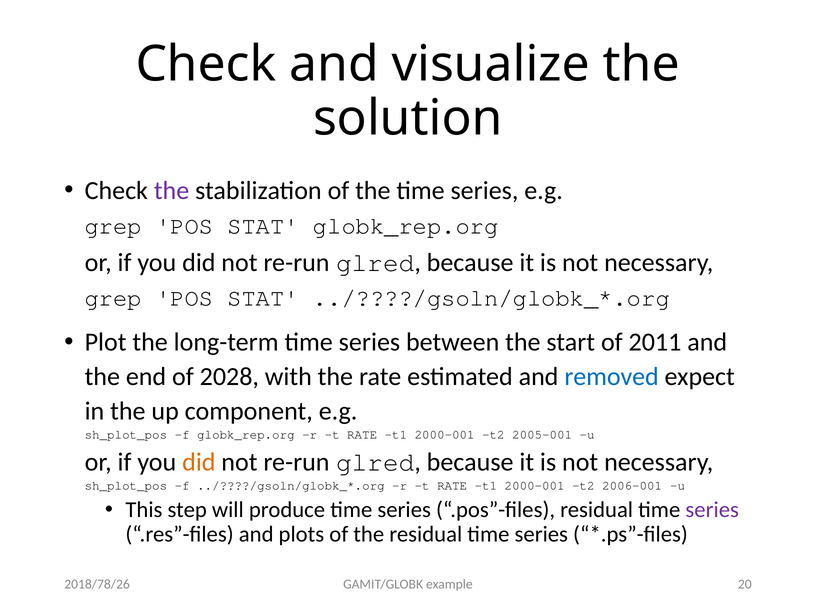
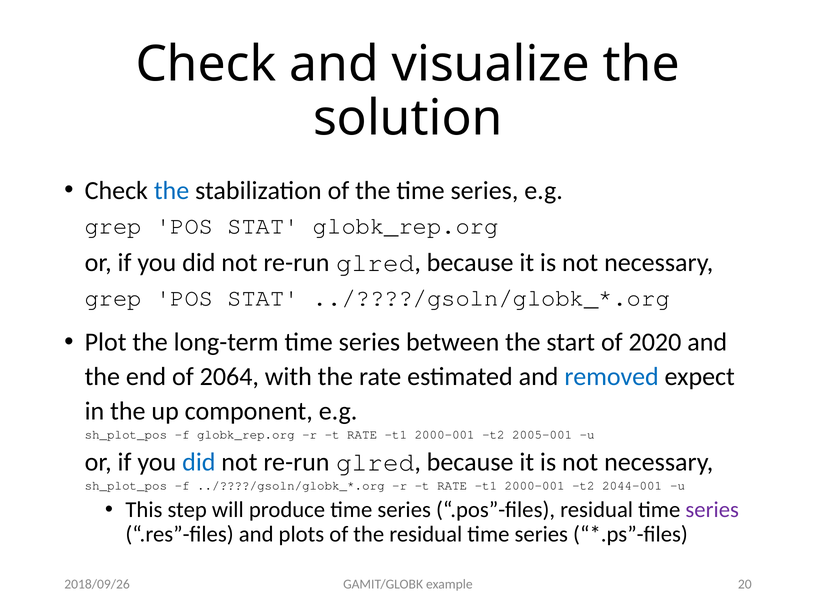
the at (172, 191) colour: purple -> blue
2011: 2011 -> 2020
2028: 2028 -> 2064
did at (199, 462) colour: orange -> blue
2006-001: 2006-001 -> 2044-001
2018/78/26: 2018/78/26 -> 2018/09/26
